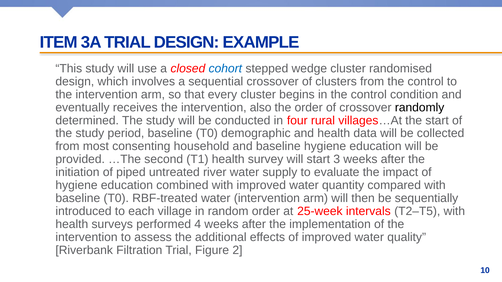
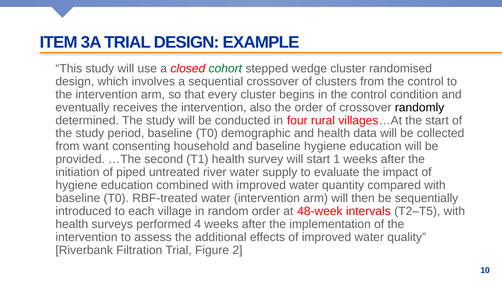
cohort colour: blue -> green
most: most -> want
3: 3 -> 1
25-week: 25-week -> 48-week
